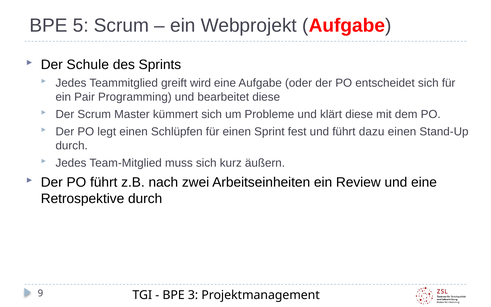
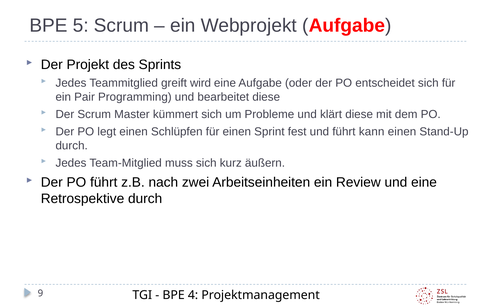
Schule: Schule -> Projekt
dazu: dazu -> kann
3: 3 -> 4
